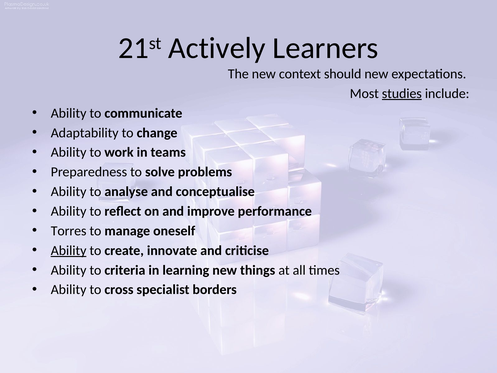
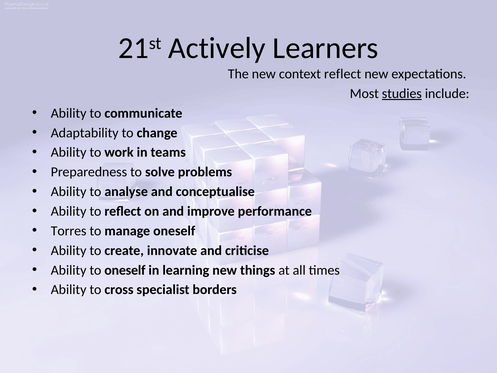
context should: should -> reflect
Ability at (69, 250) underline: present -> none
to criteria: criteria -> oneself
